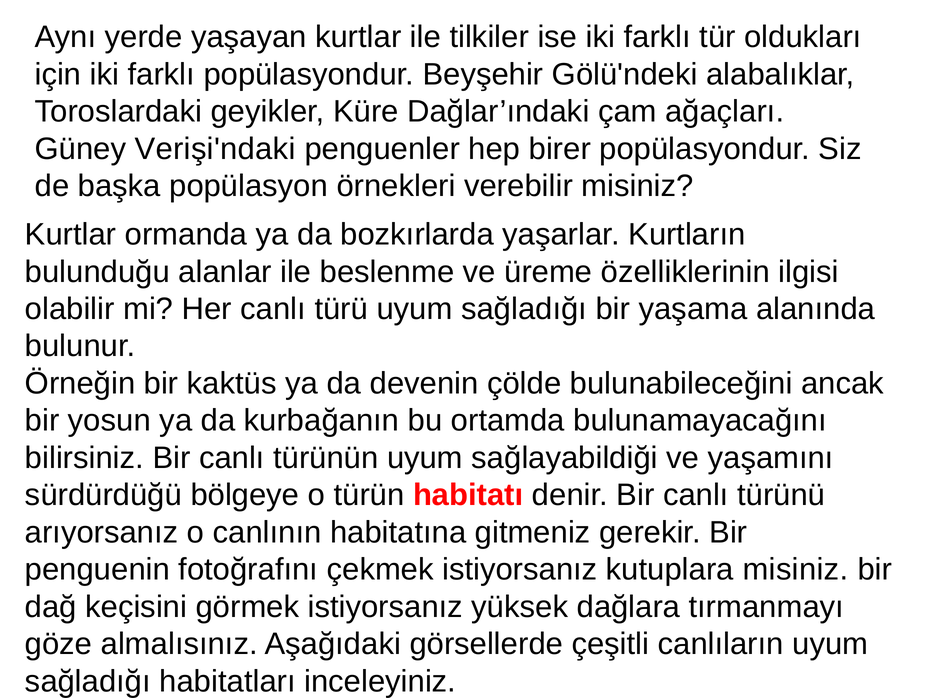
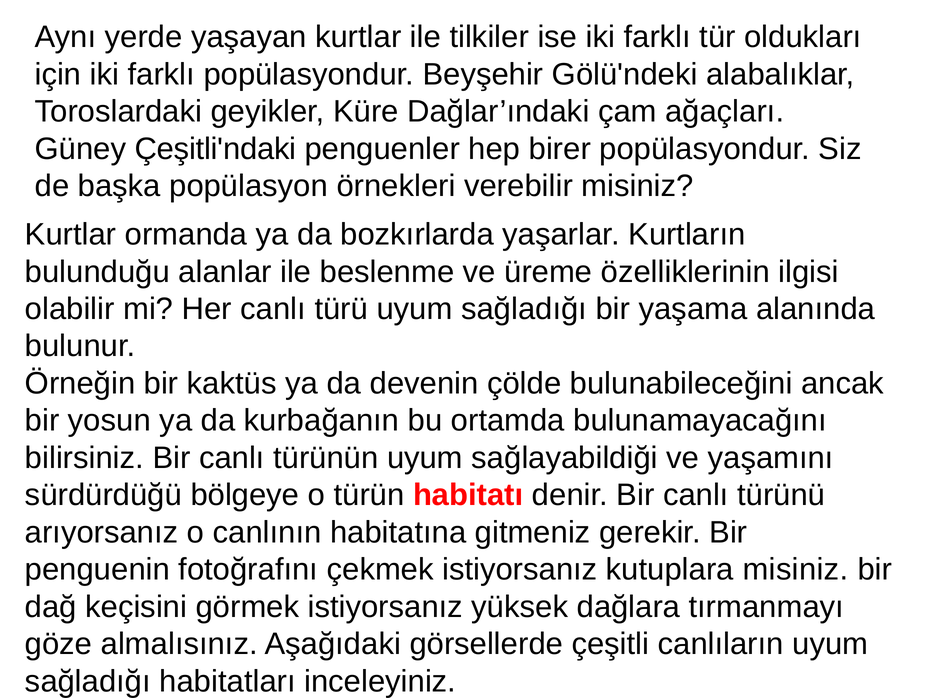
Verişi'ndaki: Verişi'ndaki -> Çeşitli'ndaki
